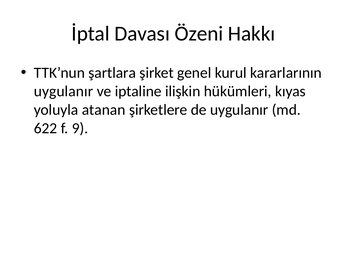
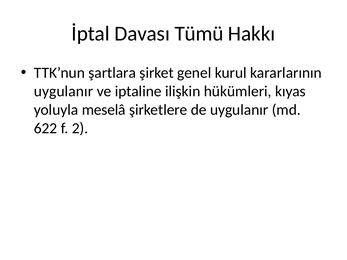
Özeni: Özeni -> Tümü
atanan: atanan -> meselâ
9: 9 -> 2
